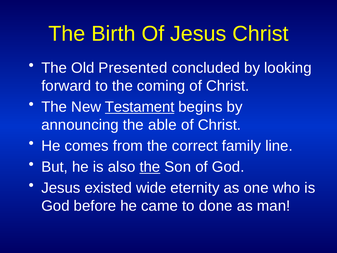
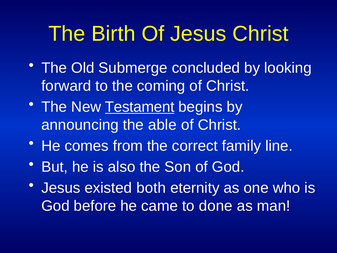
Presented: Presented -> Submerge
the at (150, 167) underline: present -> none
wide: wide -> both
